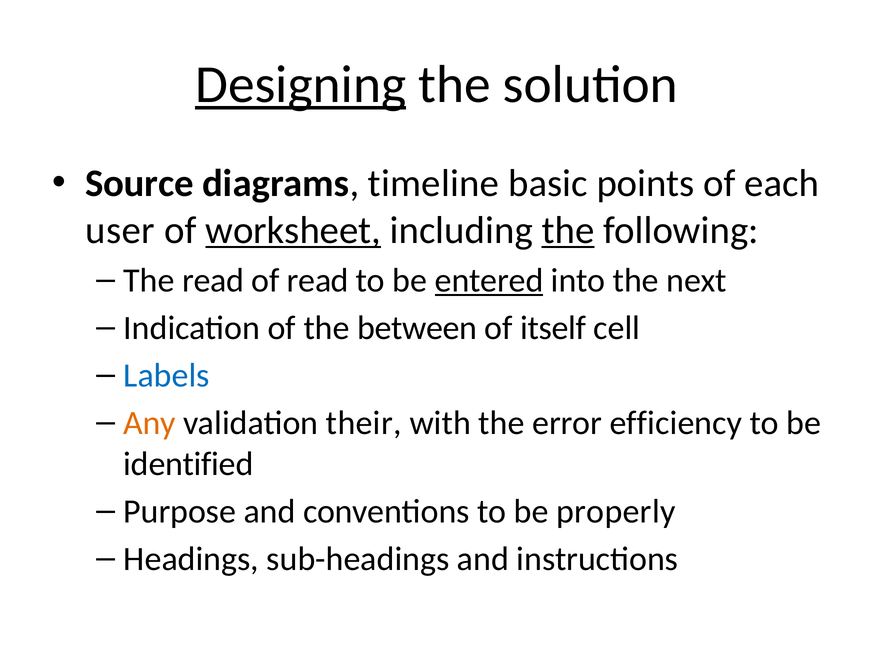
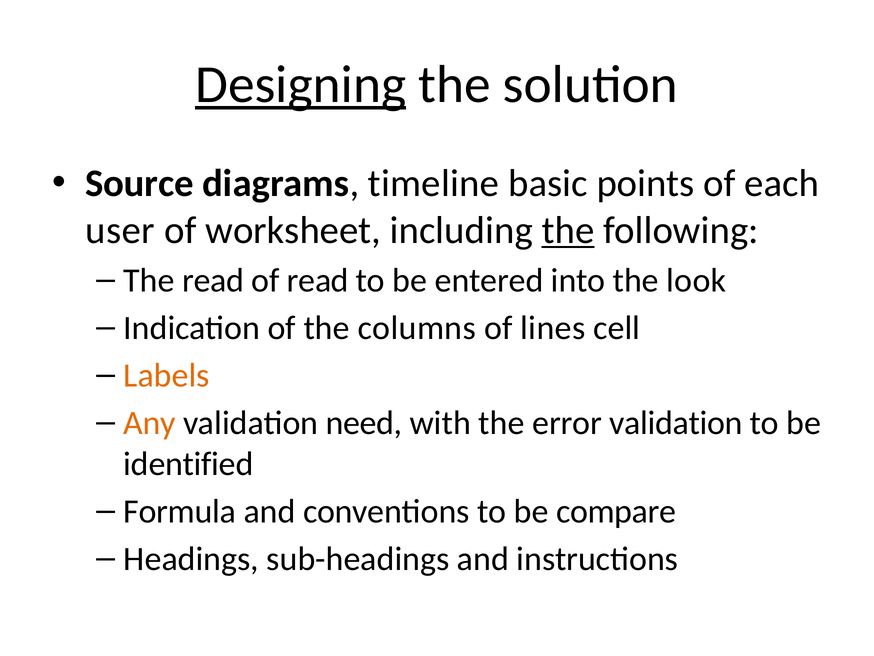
worksheet underline: present -> none
entered underline: present -> none
next: next -> look
between: between -> columns
itself: itself -> lines
Labels colour: blue -> orange
their: their -> need
error efficiency: efficiency -> validation
Purpose: Purpose -> Formula
properly: properly -> compare
